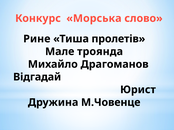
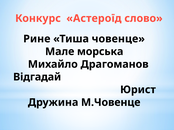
Морська: Морська -> Астероїд
пролетів: пролетів -> човенце
троянда: троянда -> морська
